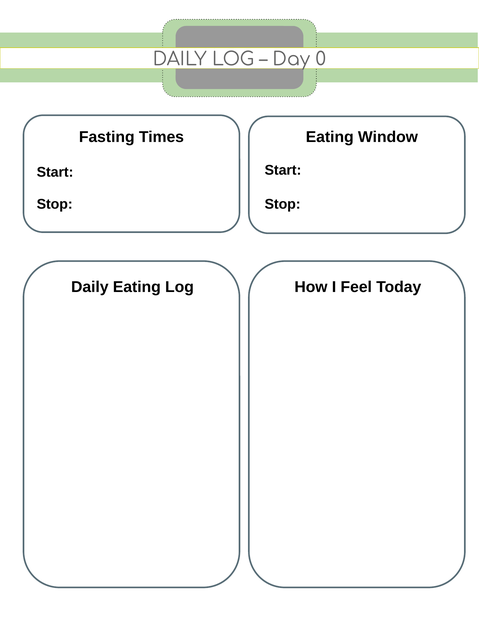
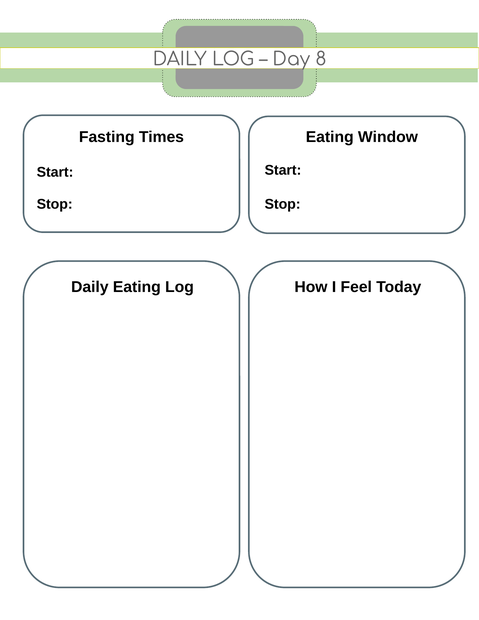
0: 0 -> 8
